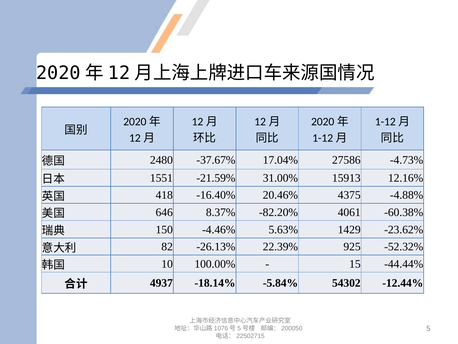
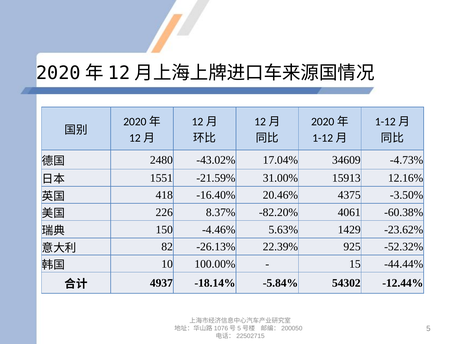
-37.67%: -37.67% -> -43.02%
27586: 27586 -> 34609
-4.88%: -4.88% -> -3.50%
646: 646 -> 226
